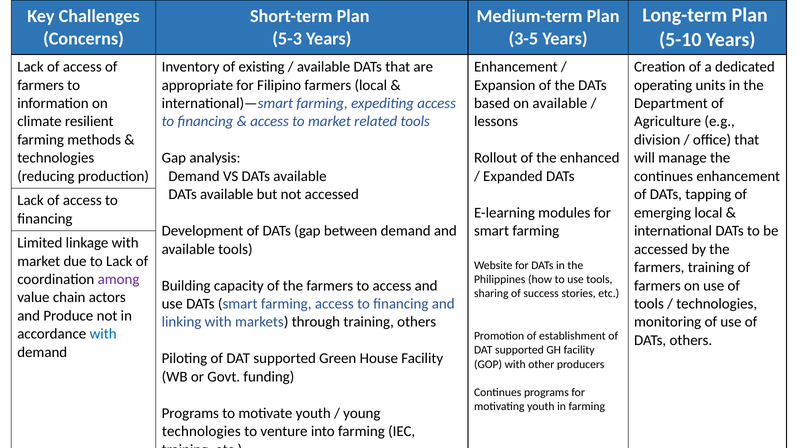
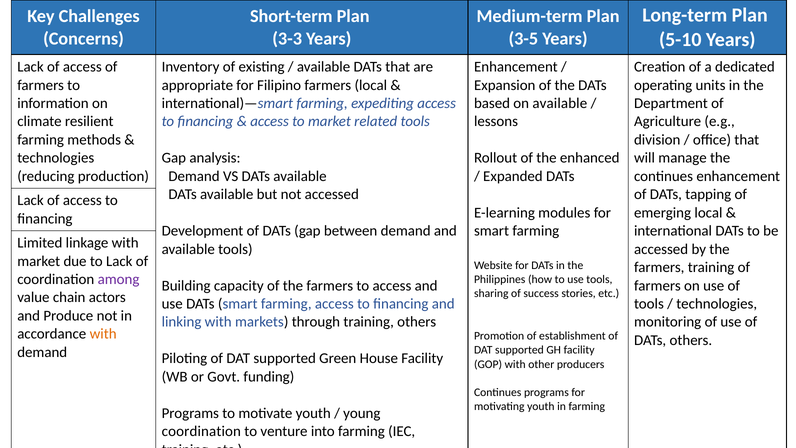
5-3: 5-3 -> 3-3
with at (103, 334) colour: blue -> orange
technologies at (201, 431): technologies -> coordination
